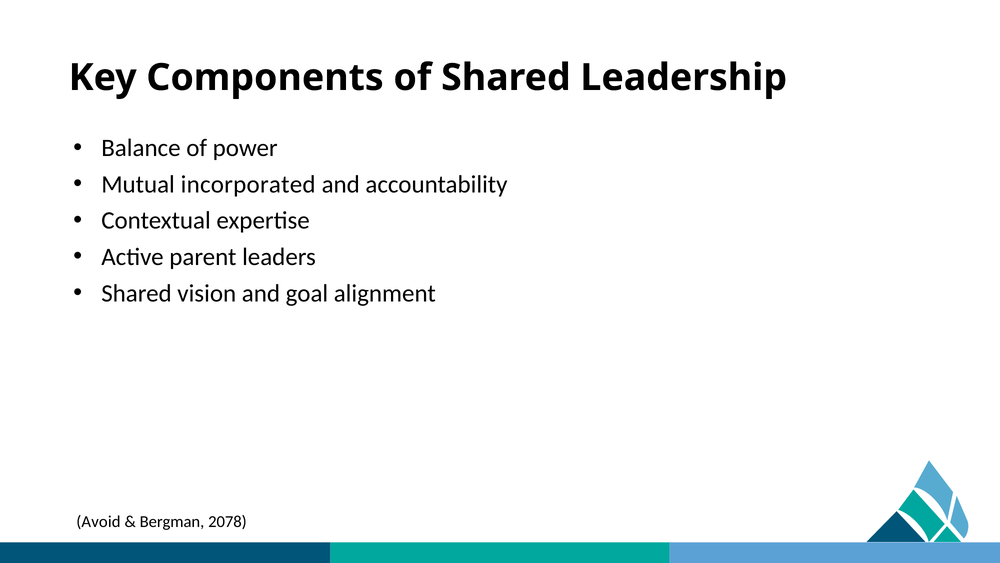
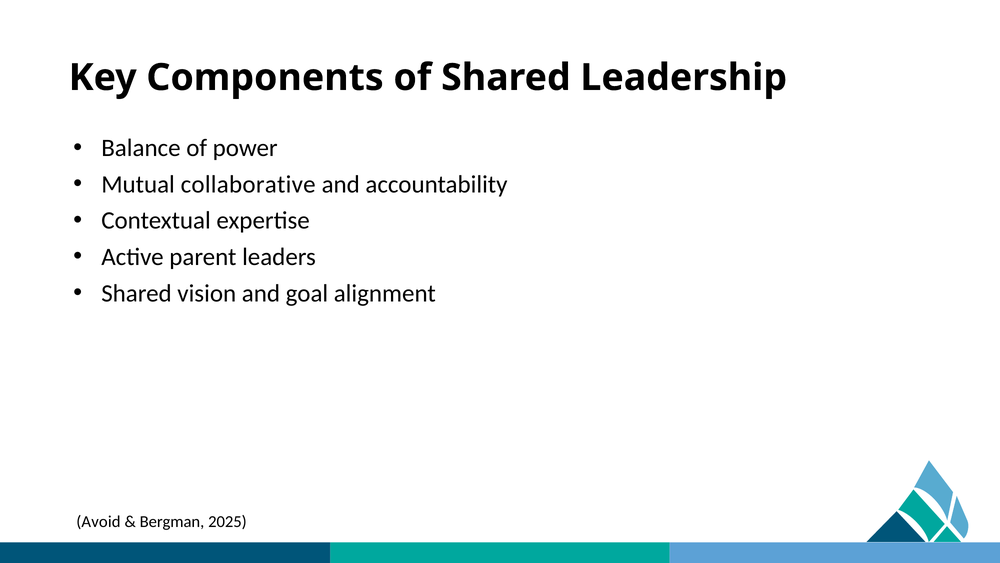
incorporated: incorporated -> collaborative
2078: 2078 -> 2025
